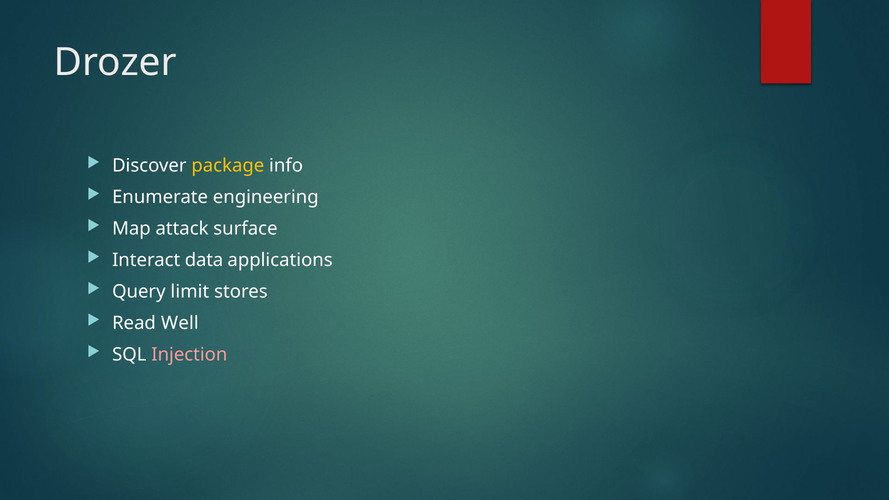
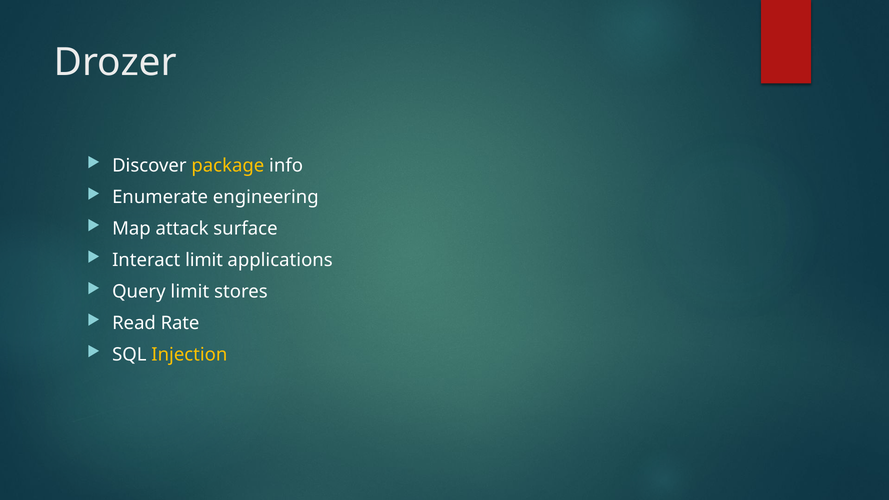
Interact data: data -> limit
Well: Well -> Rate
Injection colour: pink -> yellow
